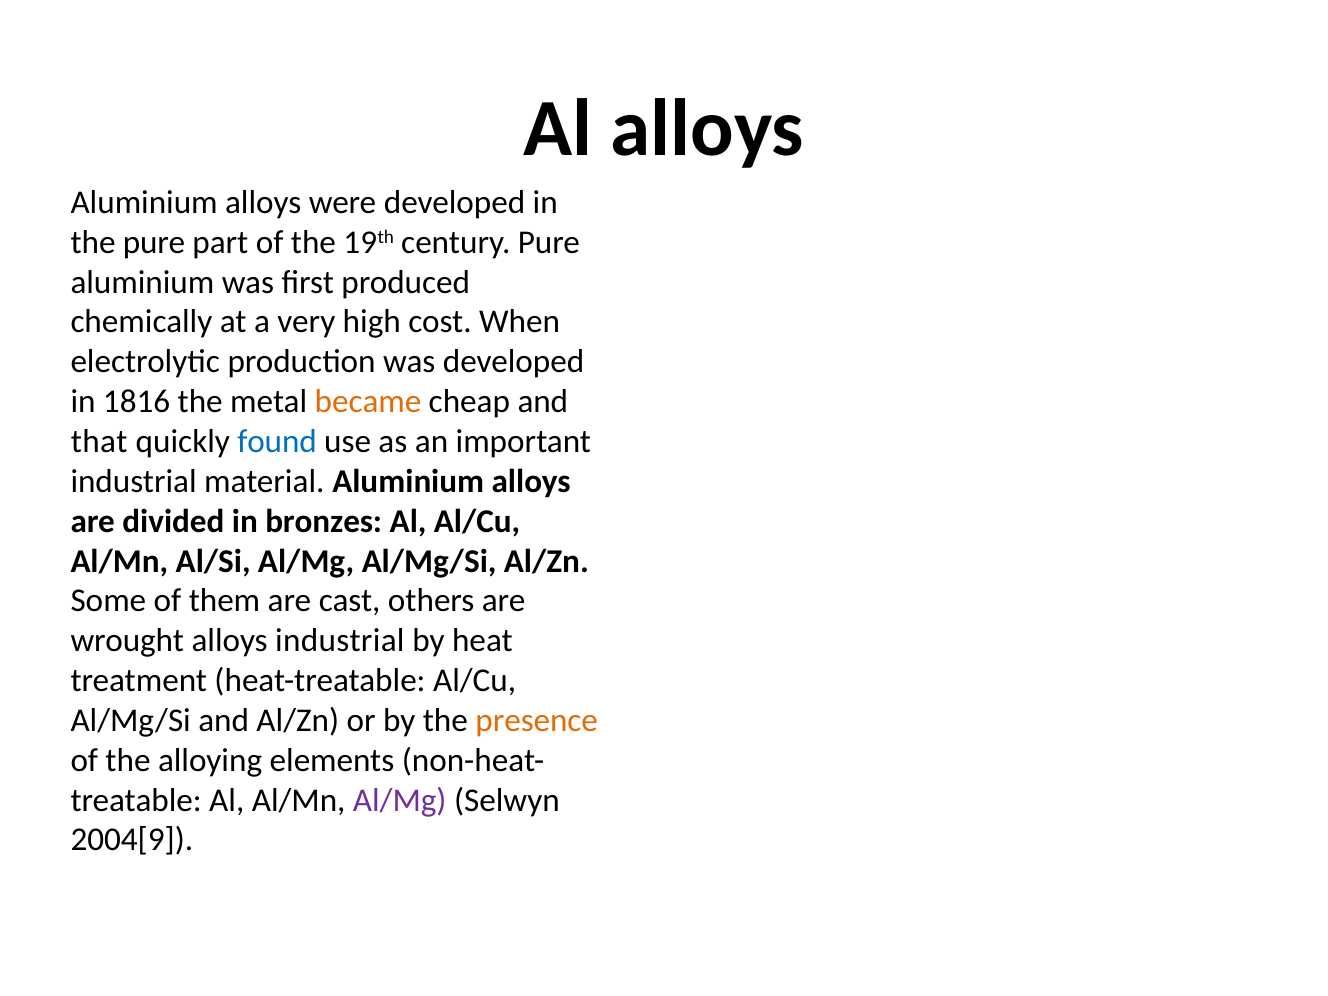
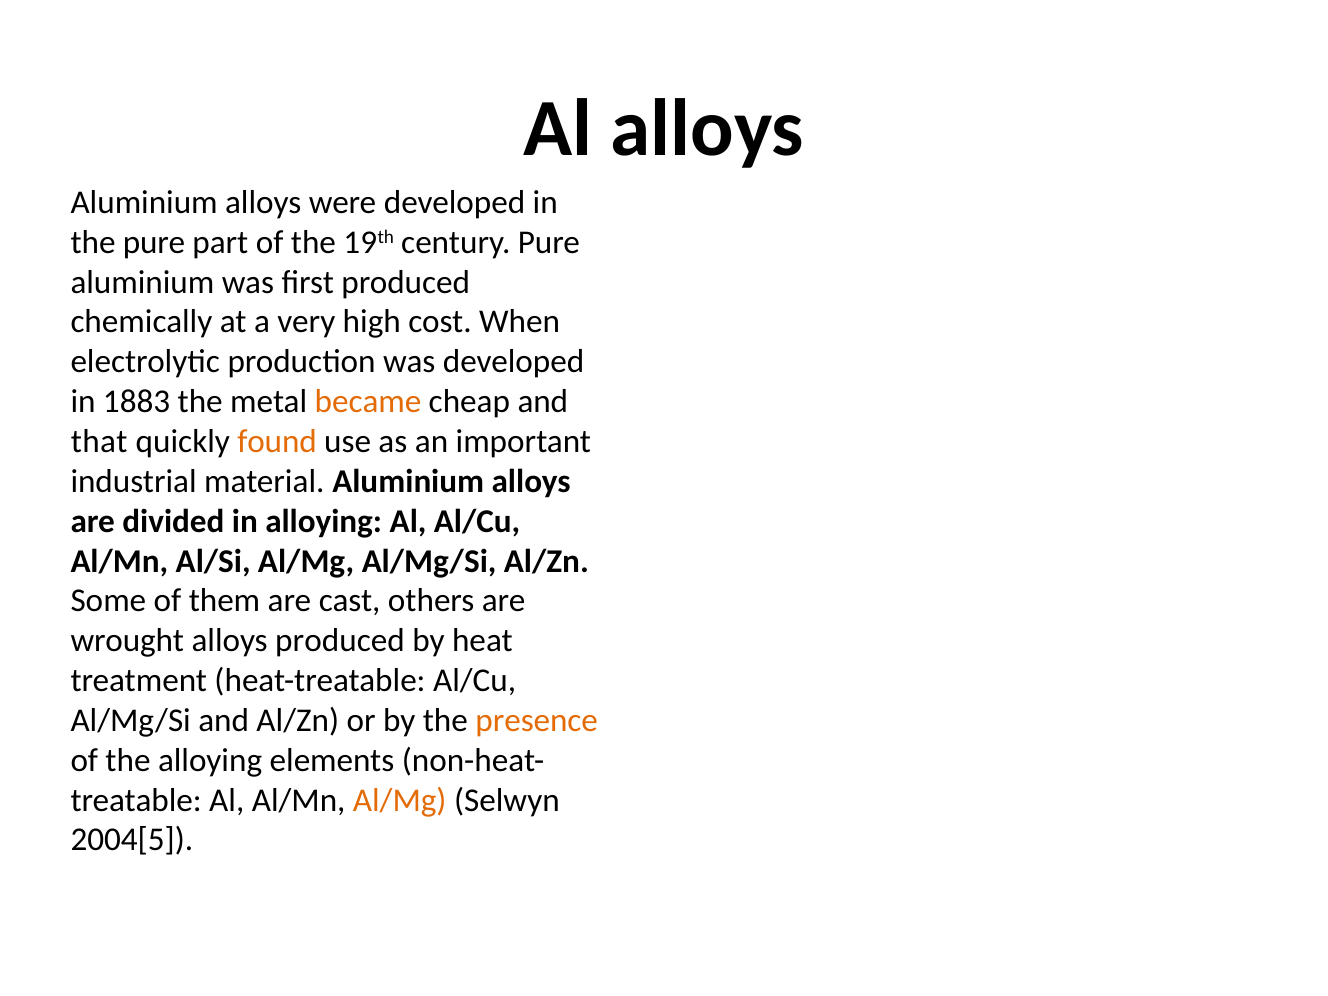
1816: 1816 -> 1883
found colour: blue -> orange
in bronzes: bronzes -> alloying
alloys industrial: industrial -> produced
Al/Mg at (400, 800) colour: purple -> orange
2004[9: 2004[9 -> 2004[5
